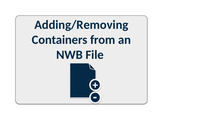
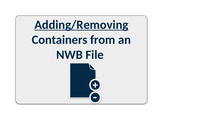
Adding/Removing underline: none -> present
